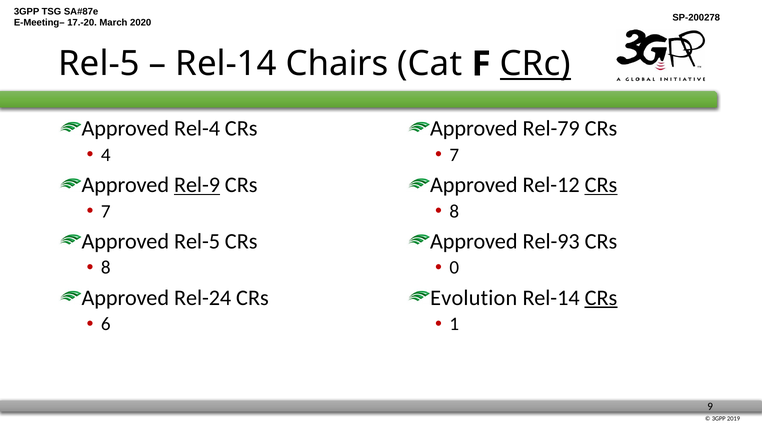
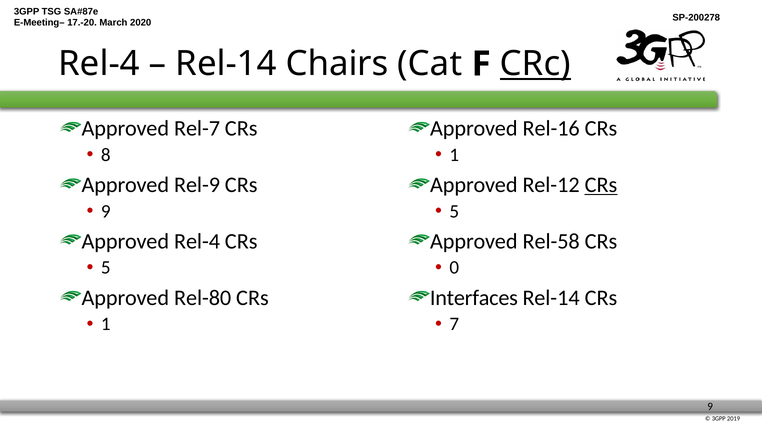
Rel-5 at (99, 64): Rel-5 -> Rel-4
Rel-4: Rel-4 -> Rel-7
Rel-79: Rel-79 -> Rel-16
4: 4 -> 8
7 at (454, 155): 7 -> 1
Rel-9 underline: present -> none
7 at (106, 212): 7 -> 9
8 at (454, 212): 8 -> 5
Approved Rel-5: Rel-5 -> Rel-4
Rel-93: Rel-93 -> Rel-58
8 at (106, 268): 8 -> 5
Rel-24: Rel-24 -> Rel-80
Evolution: Evolution -> Interfaces
CRs at (601, 298) underline: present -> none
6 at (106, 325): 6 -> 1
1: 1 -> 7
